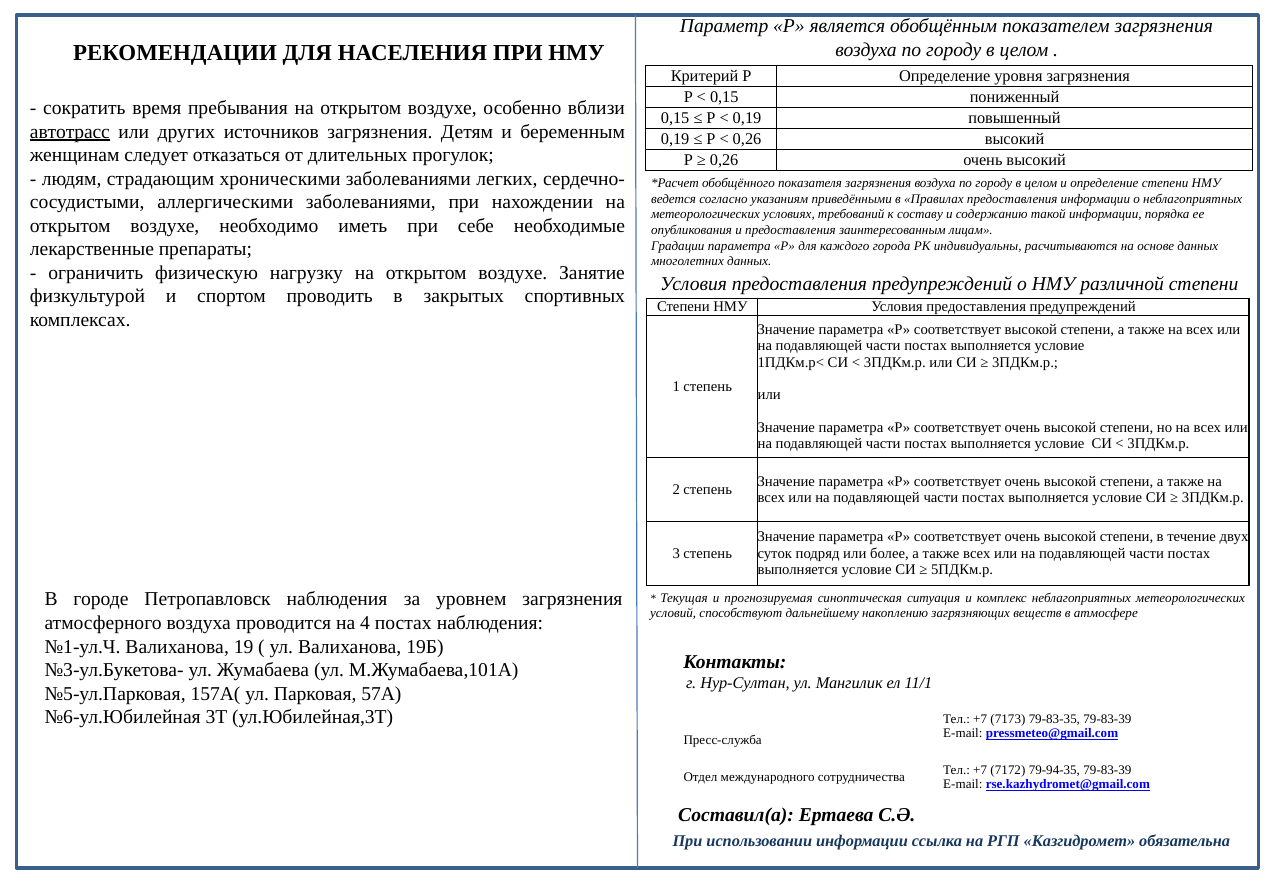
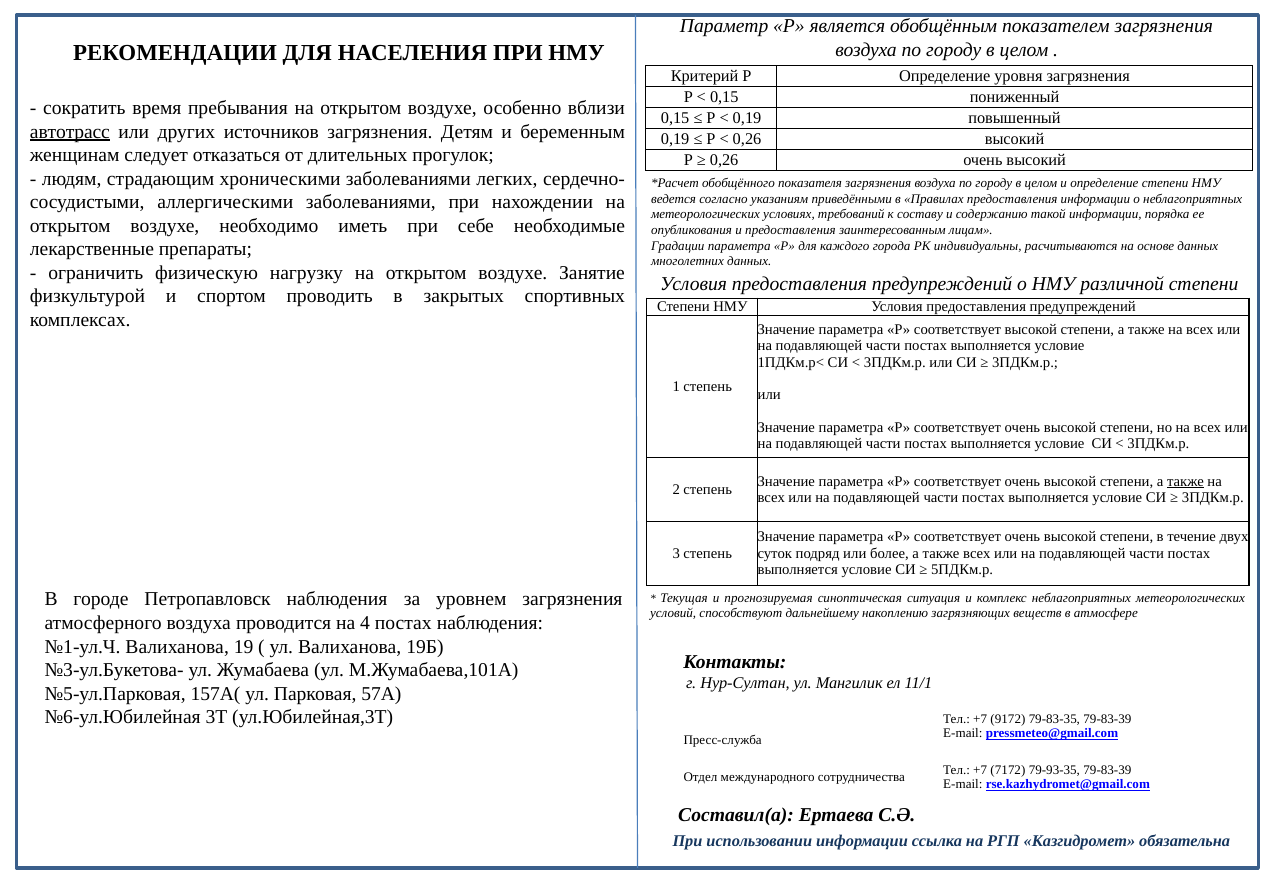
также at (1186, 481) underline: none -> present
7173: 7173 -> 9172
79-94-35: 79-94-35 -> 79-93-35
